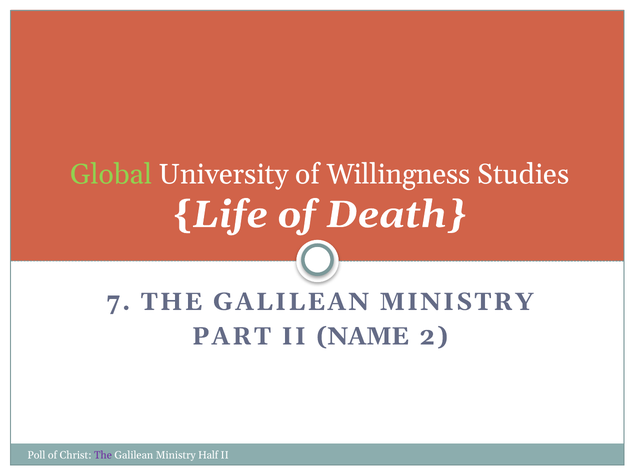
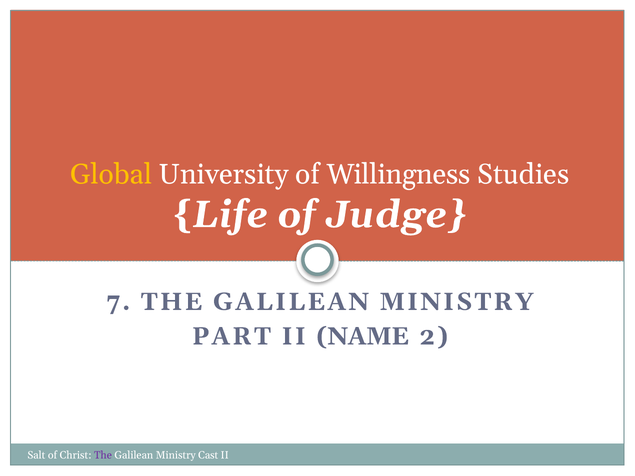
Global colour: light green -> yellow
Death: Death -> Judge
Poll: Poll -> Salt
Half: Half -> Cast
